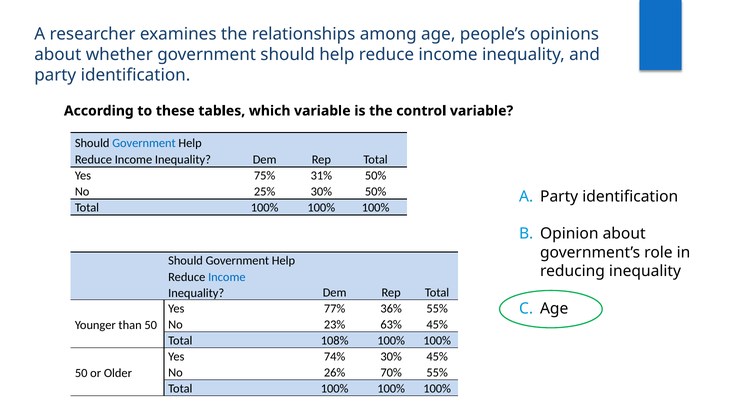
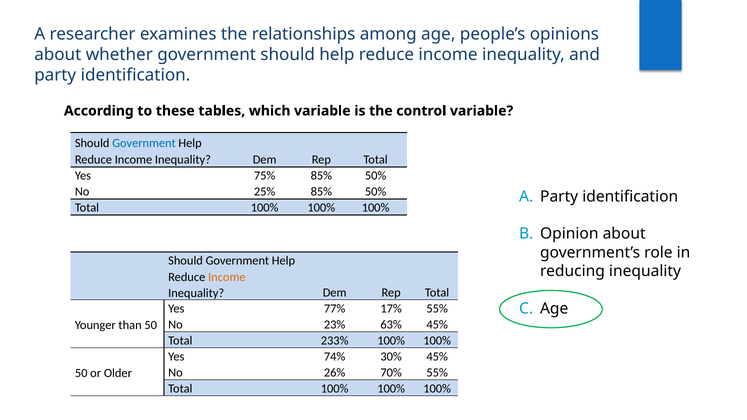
75% 31%: 31% -> 85%
25% 30%: 30% -> 85%
Income at (227, 277) colour: blue -> orange
36%: 36% -> 17%
108%: 108% -> 233%
